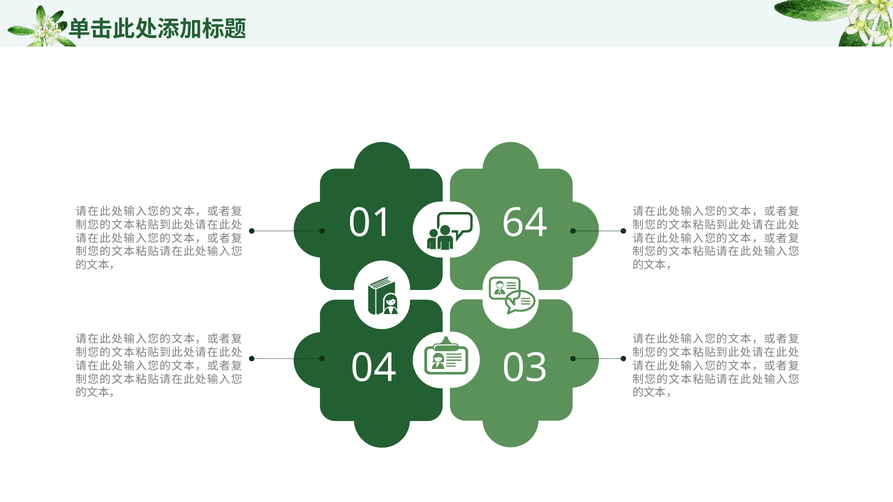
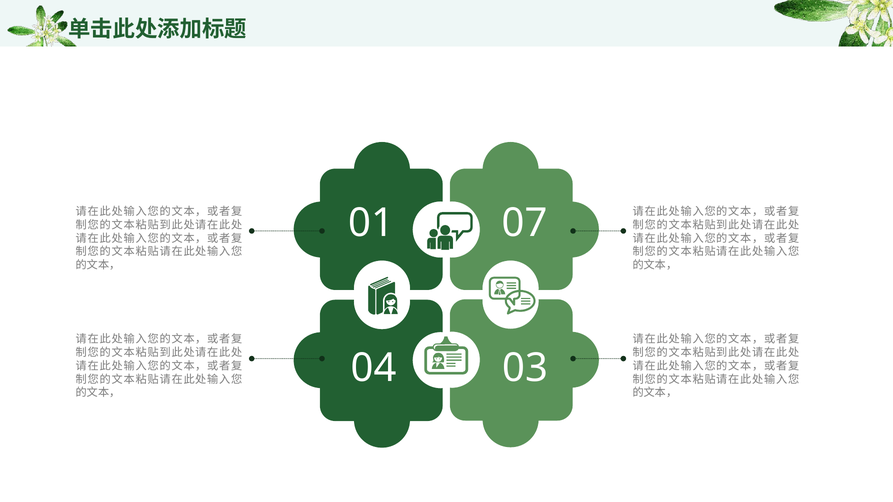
64: 64 -> 07
